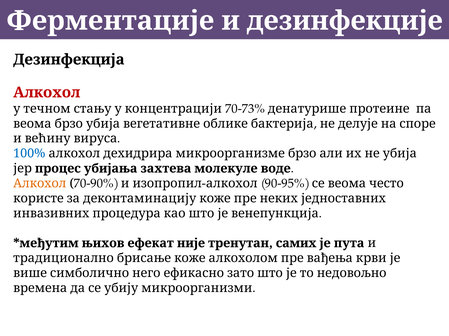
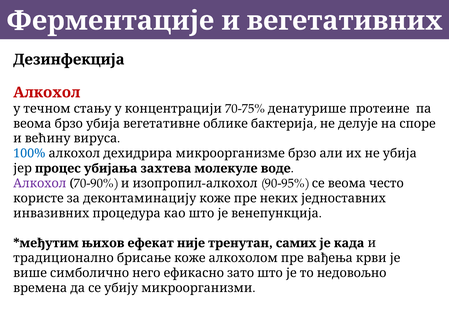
дезинфекције: дезинфекције -> вегетативних
70-73%: 70-73% -> 70-75%
Алкохол at (40, 184) colour: orange -> purple
пута: пута -> када
